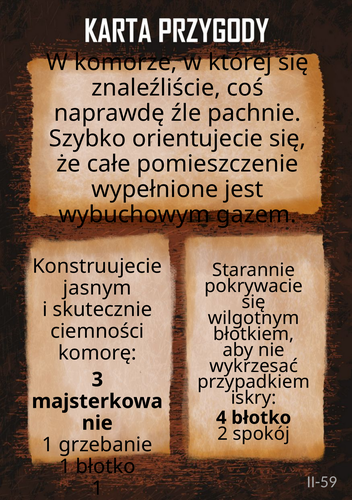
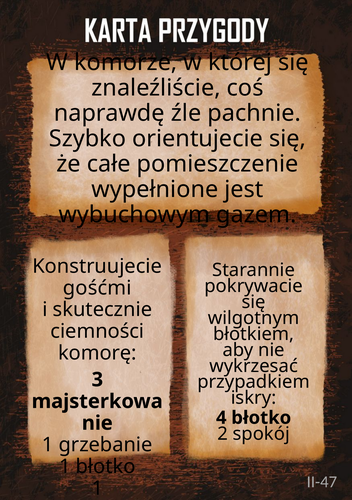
jasnym: jasnym -> gośćmi
II-59: II-59 -> II-47
